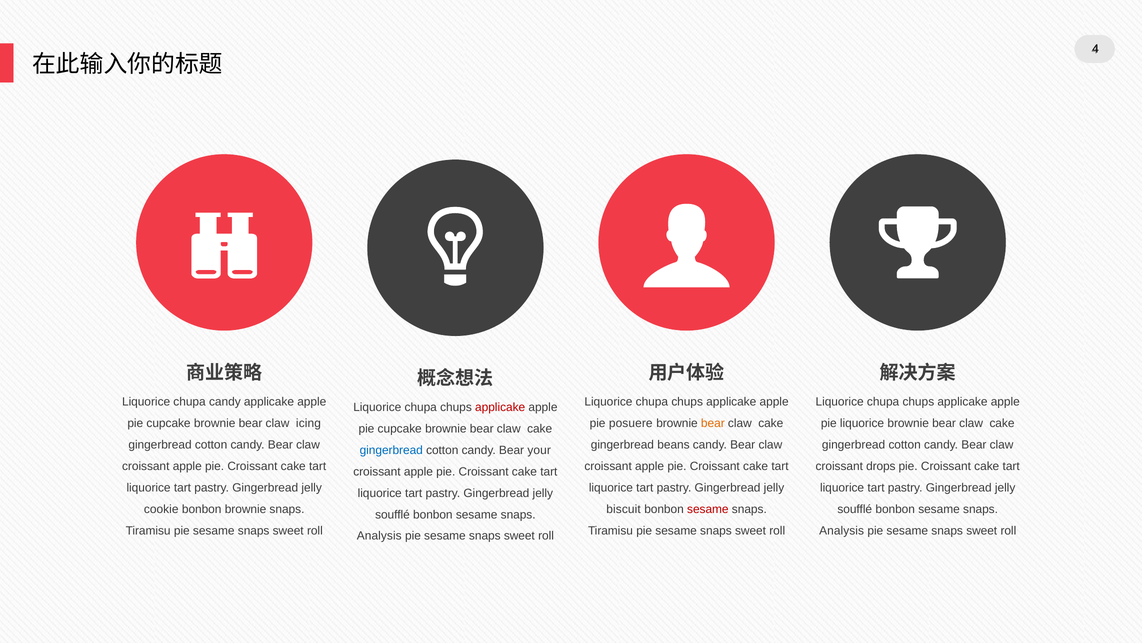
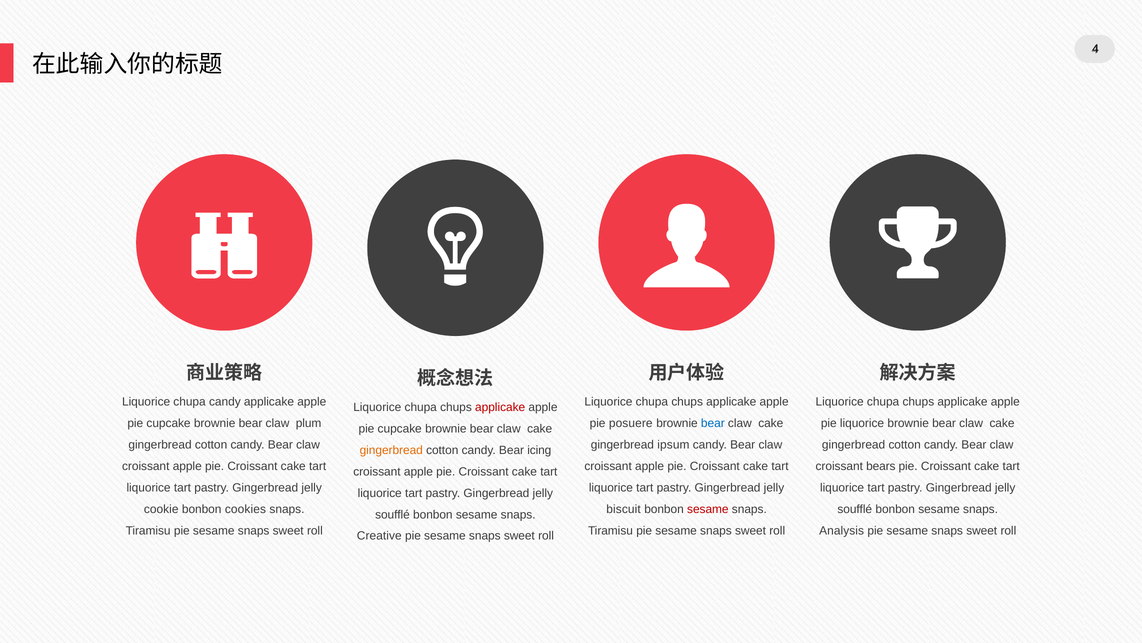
icing: icing -> plum
bear at (713, 423) colour: orange -> blue
beans: beans -> ipsum
gingerbread at (391, 450) colour: blue -> orange
your: your -> icing
drops: drops -> bears
bonbon brownie: brownie -> cookies
Analysis at (379, 536): Analysis -> Creative
